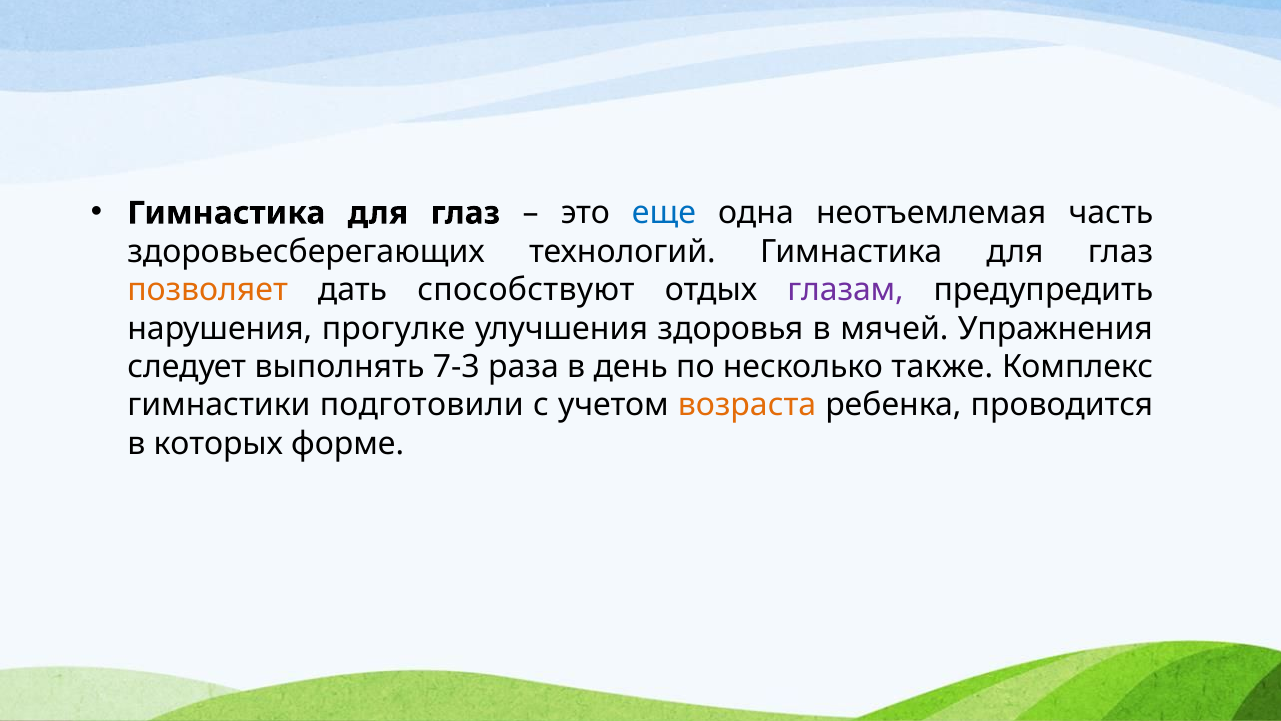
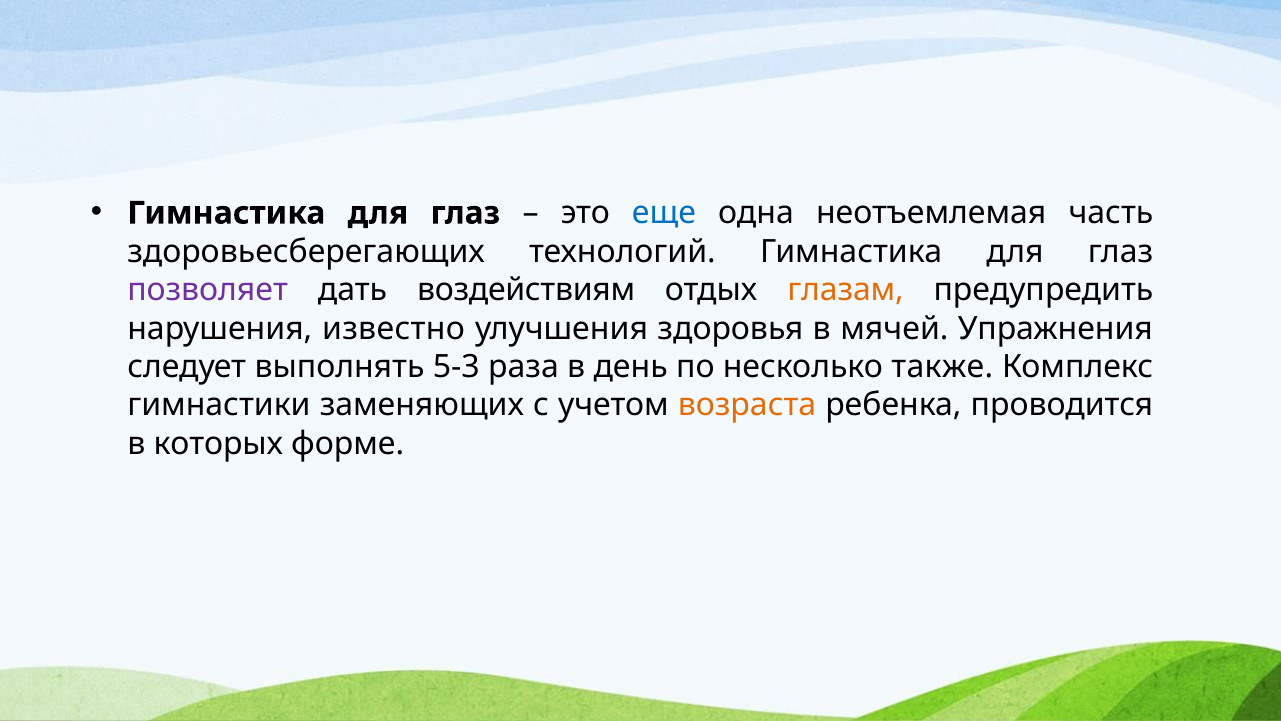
позволяет colour: orange -> purple
способствуют: способствуют -> воздействиям
глазам colour: purple -> orange
прогулке: прогулке -> известно
7-3: 7-3 -> 5-3
подготовили: подготовили -> заменяющих
